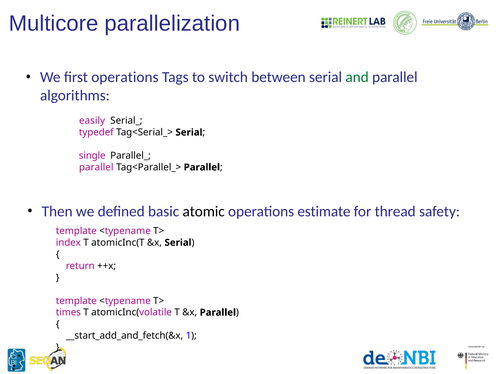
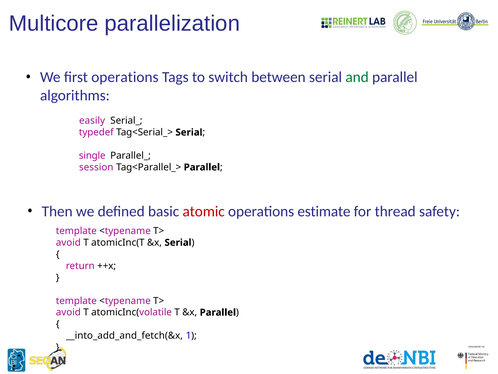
parallel at (96, 167): parallel -> session
atomic colour: black -> red
index at (68, 242): index -> avoid
times at (68, 312): times -> avoid
__start_add_and_fetch(&x: __start_add_and_fetch(&x -> __into_add_and_fetch(&x
